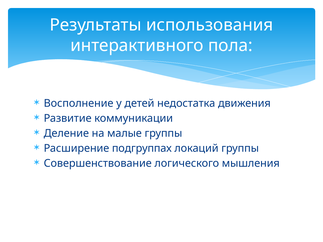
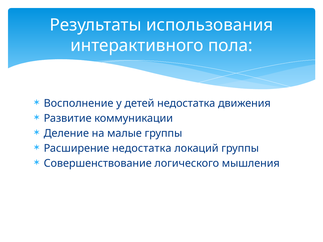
Расширение подгруппах: подгруппах -> недостатка
